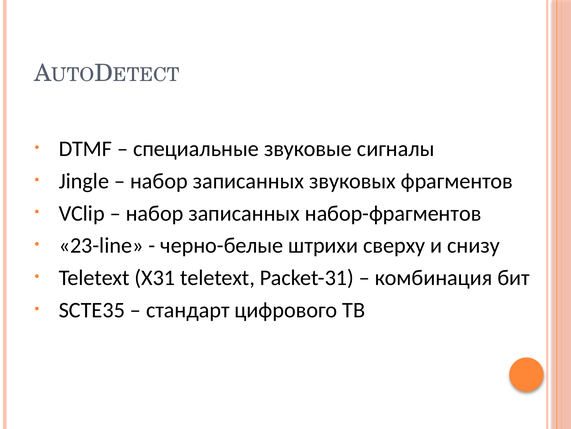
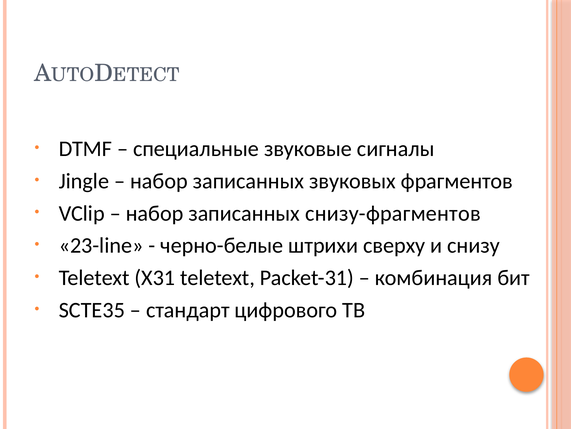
набор-фрагментов: набор-фрагментов -> снизу-фрагментов
